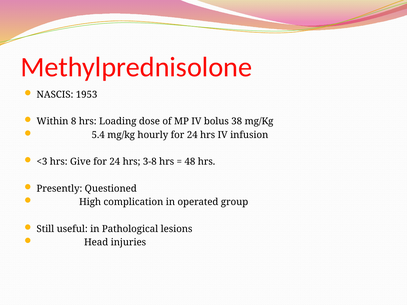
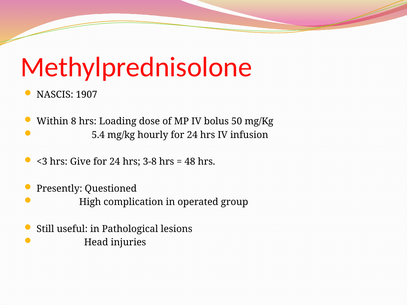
1953: 1953 -> 1907
38: 38 -> 50
